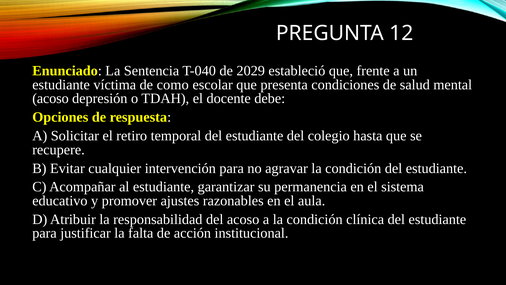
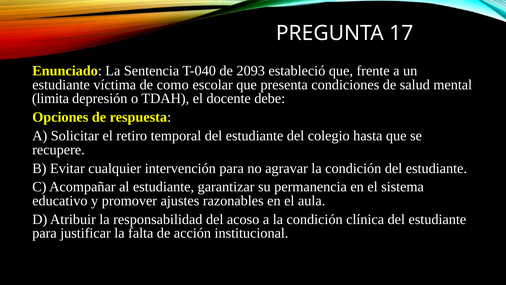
12: 12 -> 17
2029: 2029 -> 2093
acoso at (50, 98): acoso -> limita
